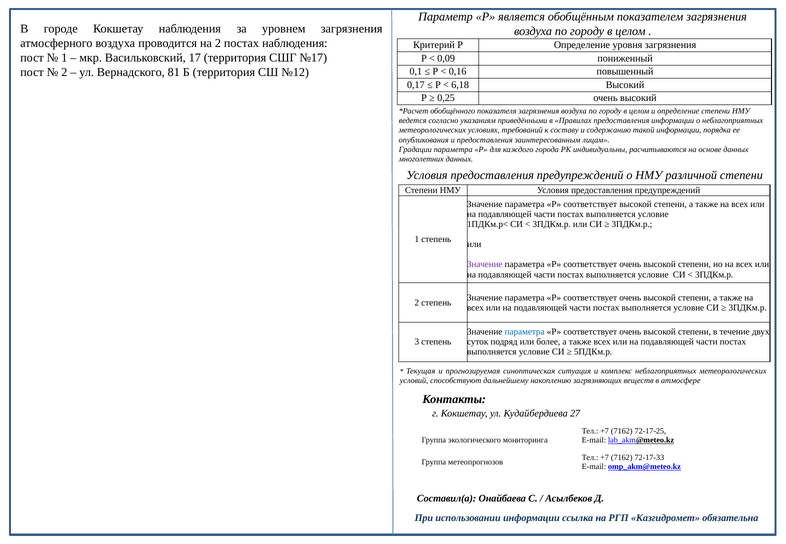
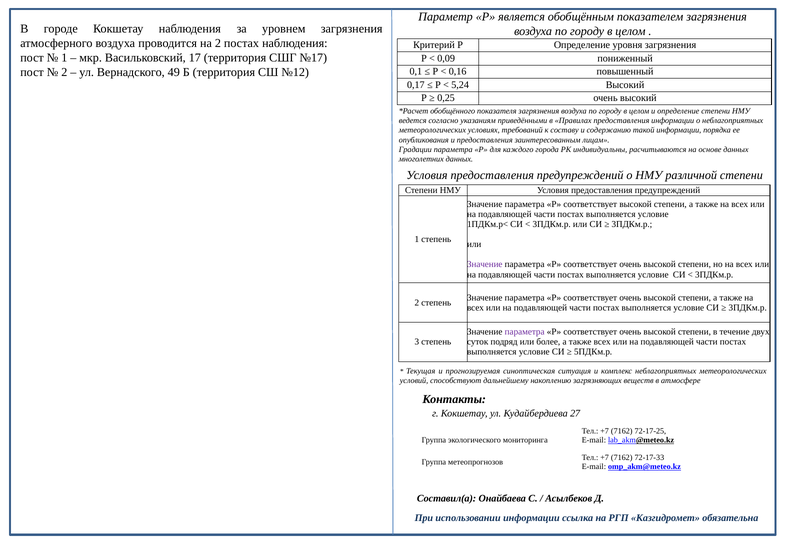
81: 81 -> 49
6,18: 6,18 -> 5,24
параметра at (525, 332) colour: blue -> purple
